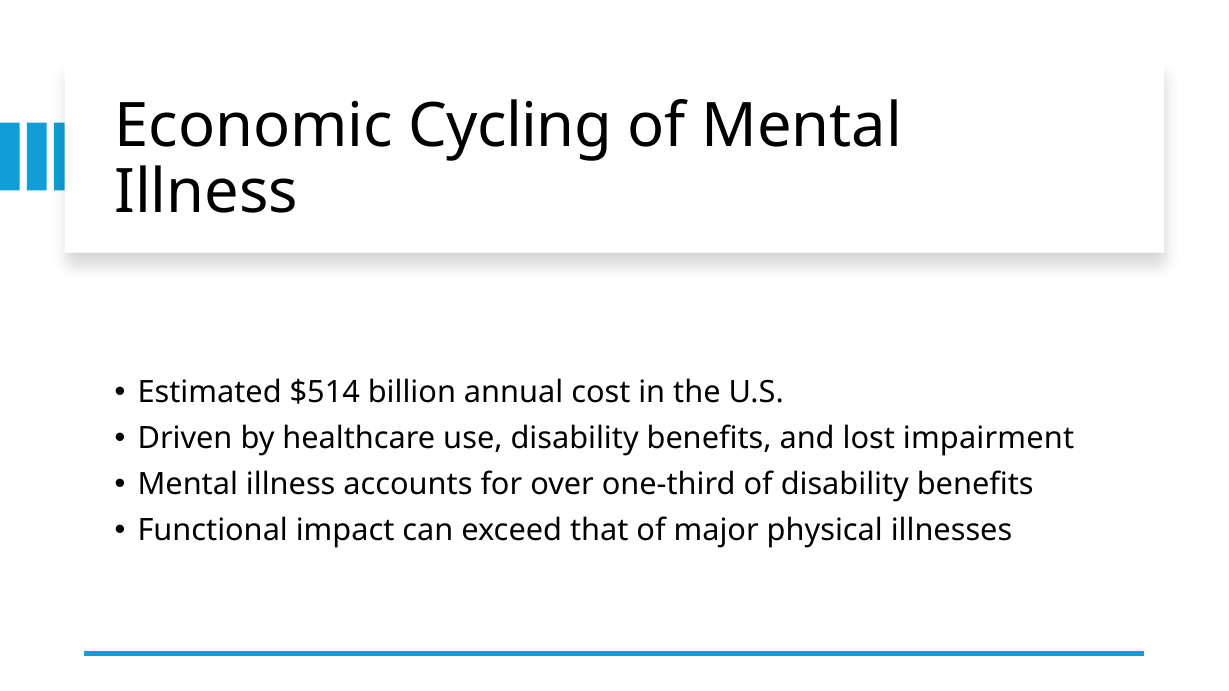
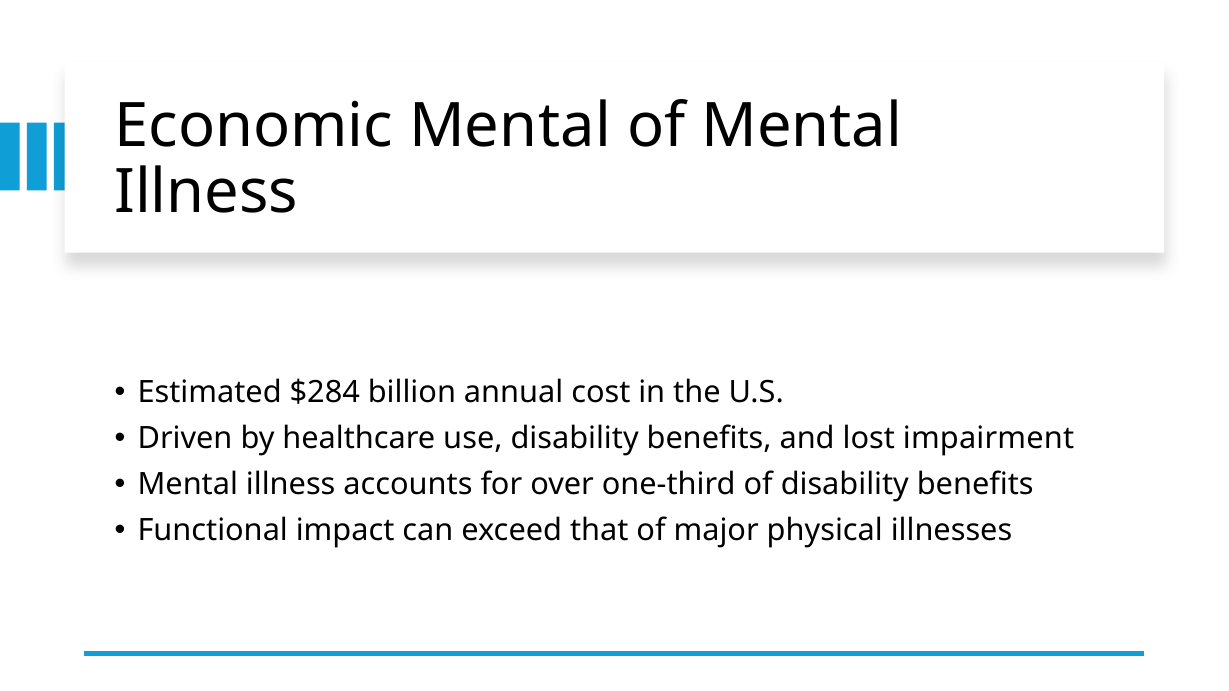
Economic Cycling: Cycling -> Mental
$514: $514 -> $284
